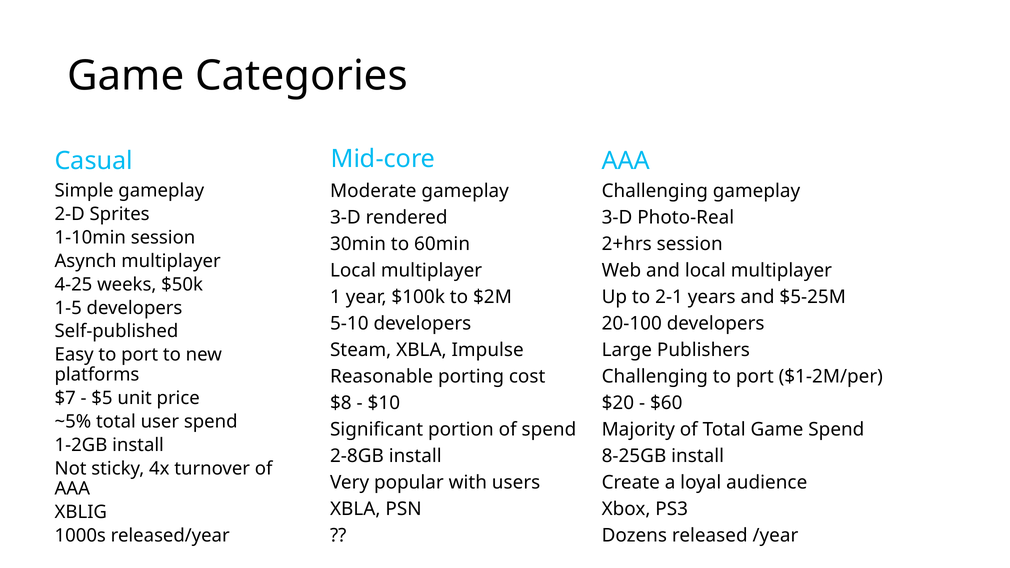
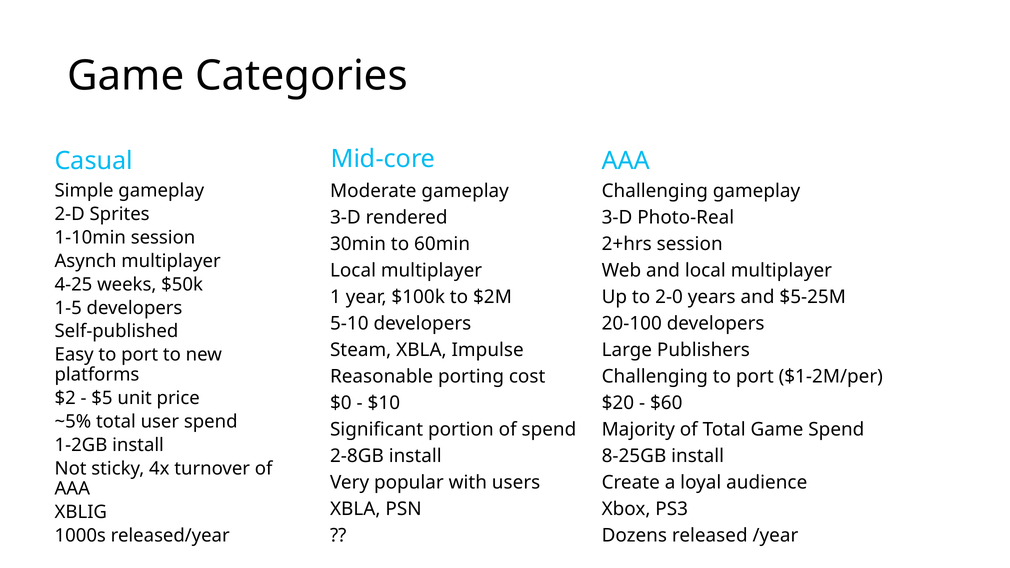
2-1: 2-1 -> 2-0
$7: $7 -> $2
$8: $8 -> $0
